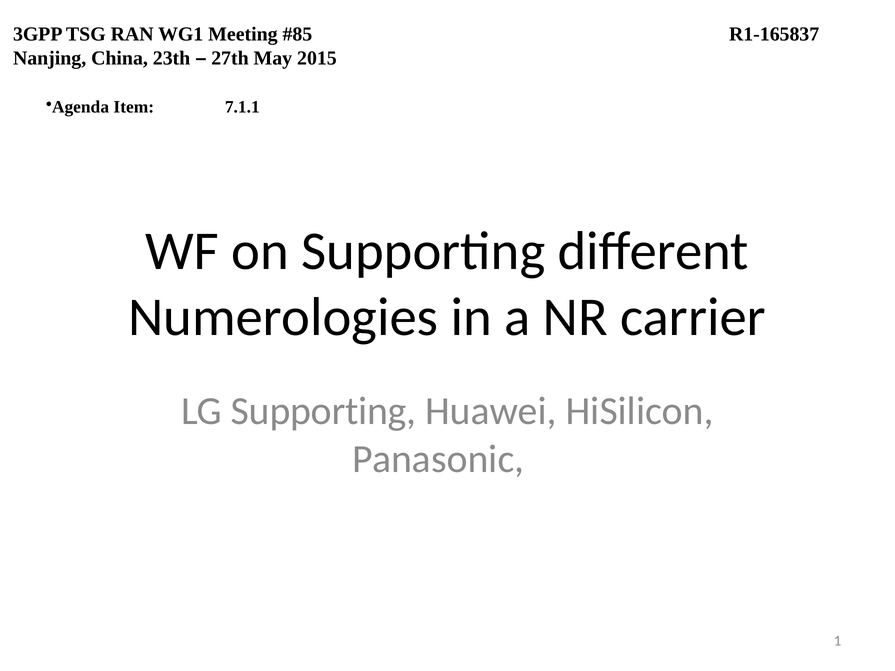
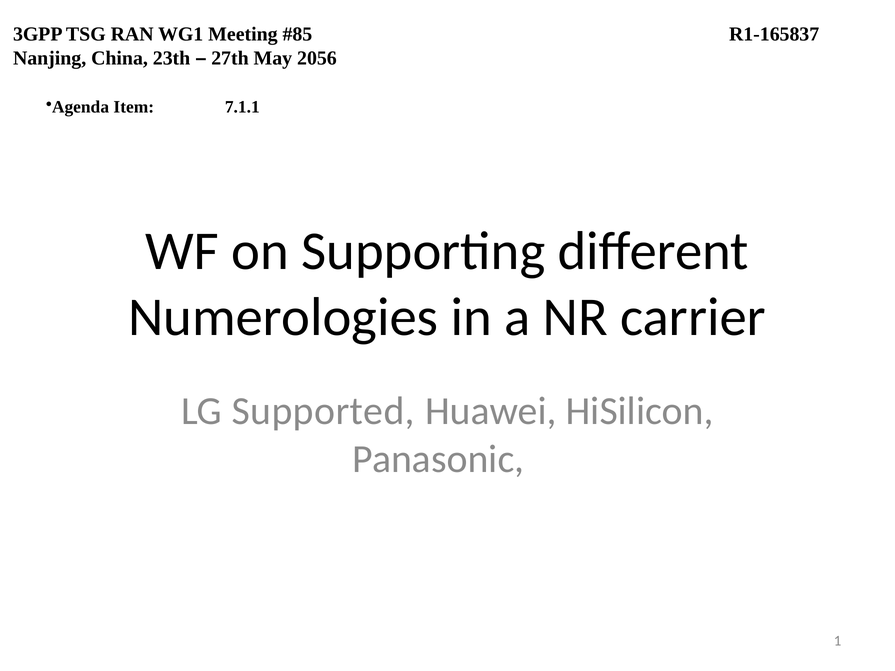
2015: 2015 -> 2056
LG Supporting: Supporting -> Supported
